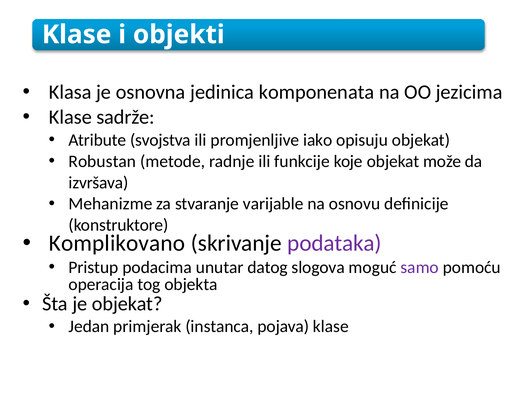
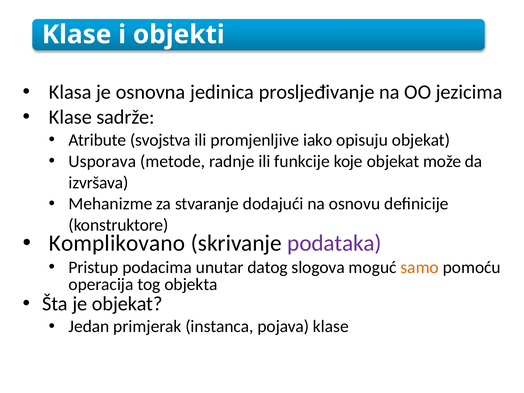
komponenata: komponenata -> prosljeđivanje
Robustan: Robustan -> Usporava
varijable: varijable -> dodajući
samo colour: purple -> orange
